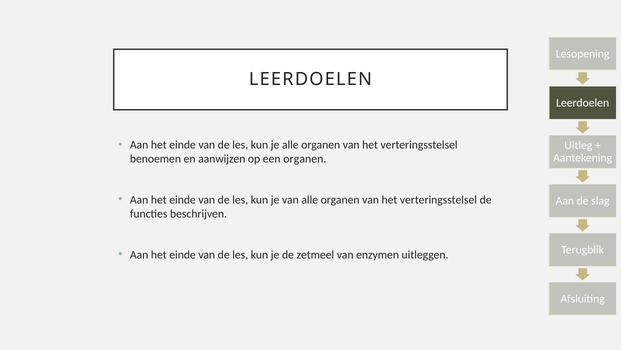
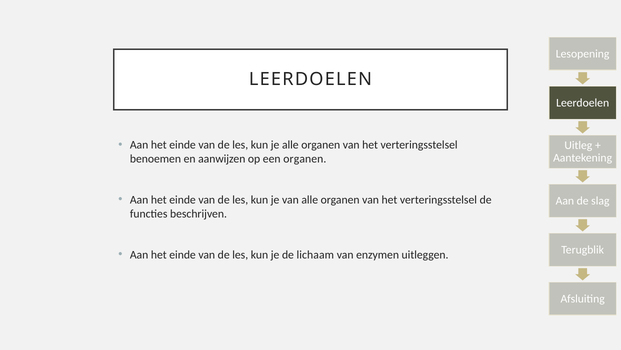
zetmeel: zetmeel -> lichaam
